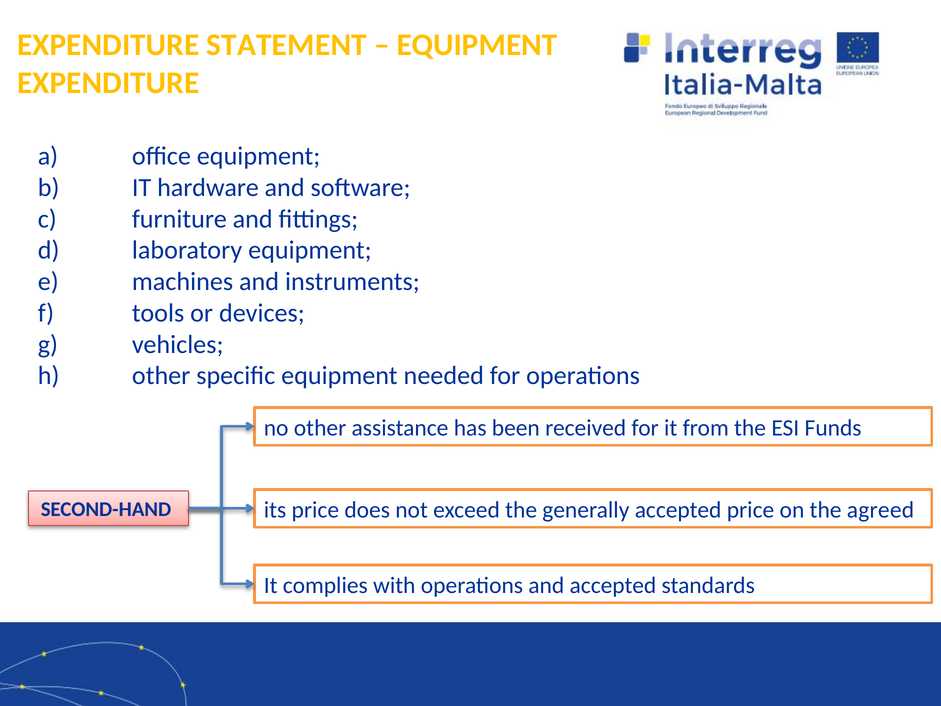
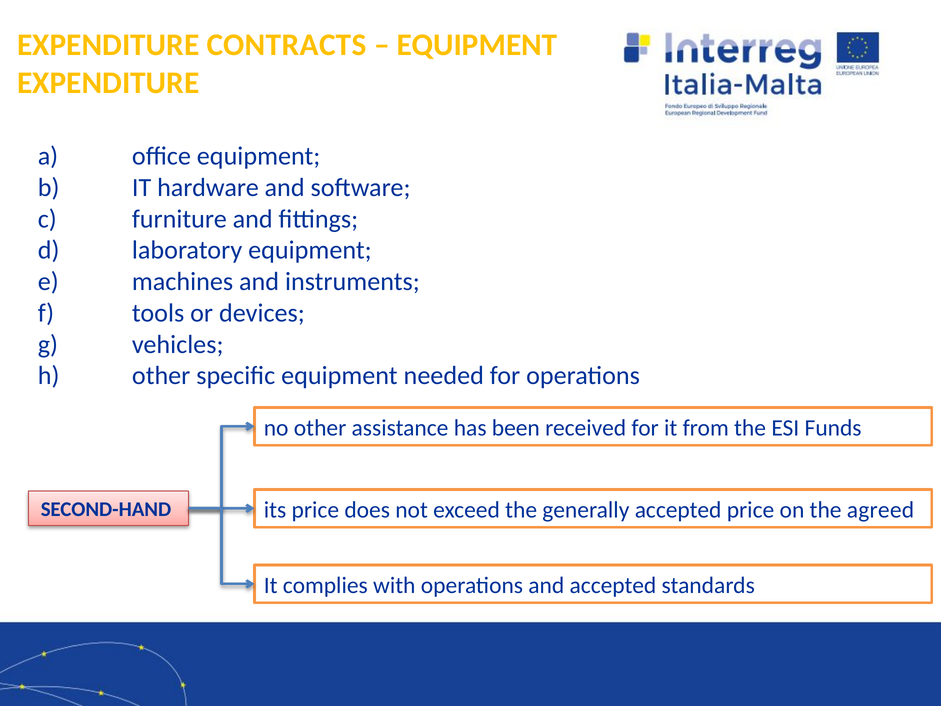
STATEMENT: STATEMENT -> CONTRACTS
